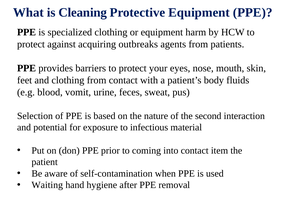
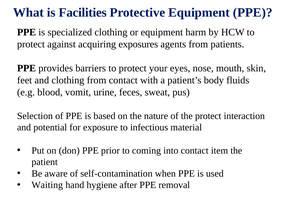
Cleaning: Cleaning -> Facilities
outbreaks: outbreaks -> exposures
the second: second -> protect
